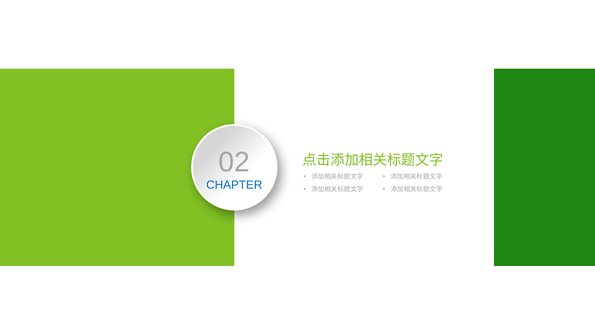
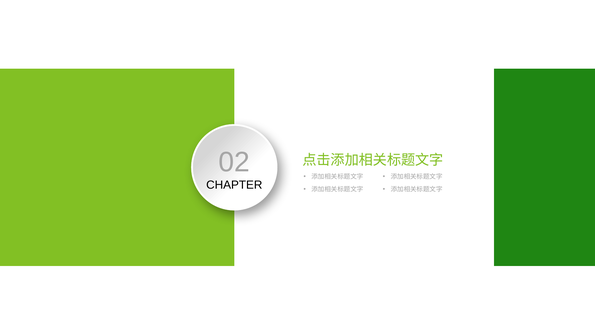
CHAPTER colour: blue -> black
